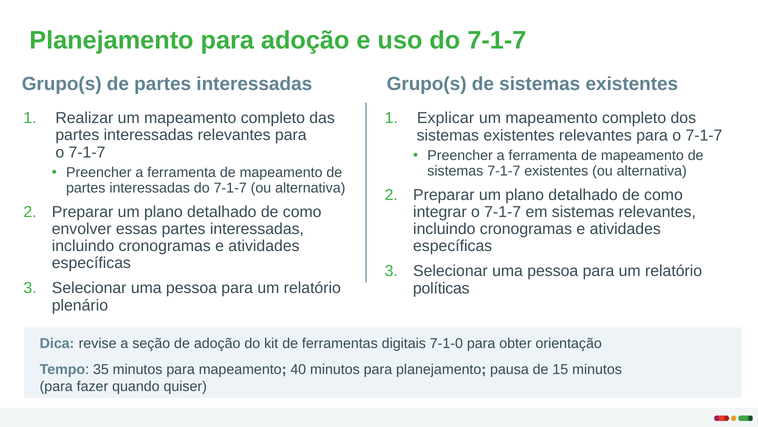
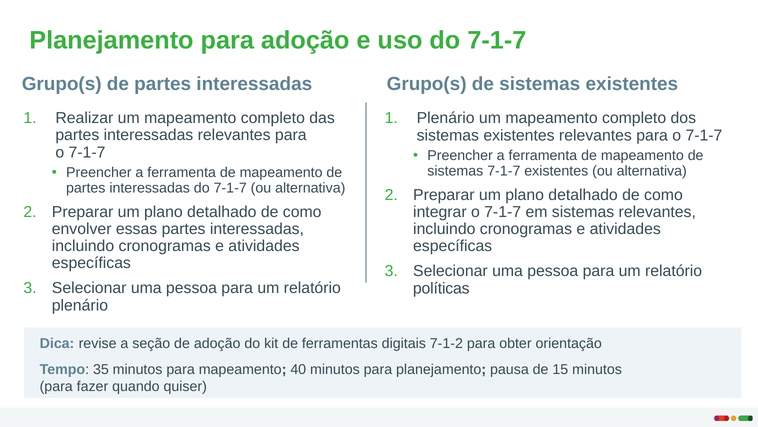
Explicar at (446, 118): Explicar -> Plenário
7-1-0: 7-1-0 -> 7-1-2
